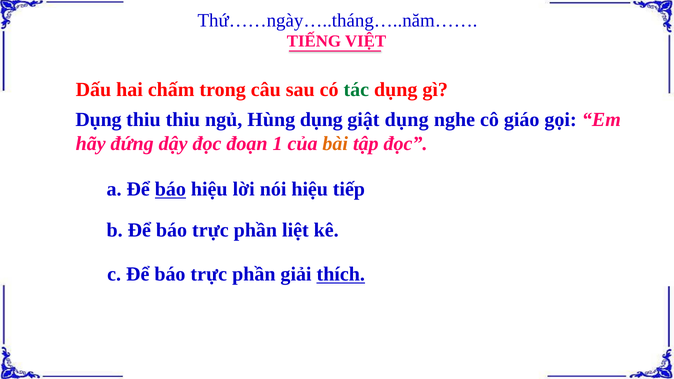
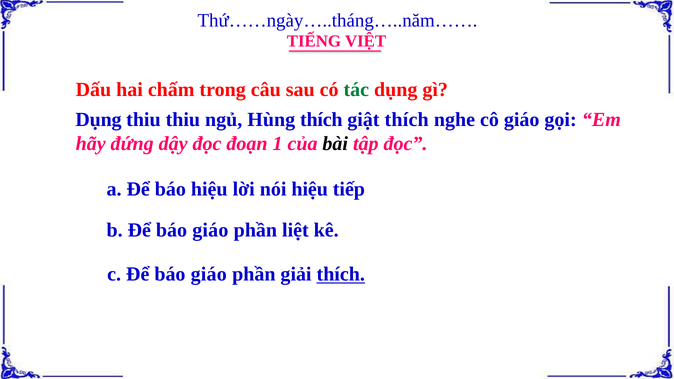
Hùng dụng: dụng -> thích
giật dụng: dụng -> thích
bài colour: orange -> black
báo at (170, 189) underline: present -> none
b Để báo trực: trực -> giáo
c Để báo trực: trực -> giáo
